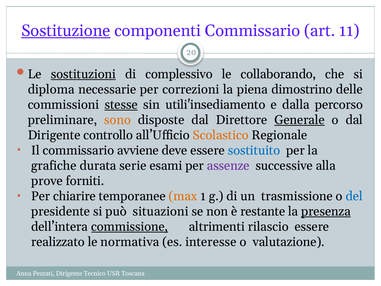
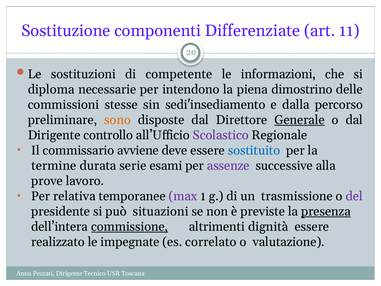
Sostituzione underline: present -> none
componenti Commissario: Commissario -> Differenziate
sostituzioni underline: present -> none
complessivo: complessivo -> competente
collaborando: collaborando -> informazioni
correzioni: correzioni -> intendono
stesse underline: present -> none
utili'insediamento: utili'insediamento -> sedi'insediamento
Scolastico colour: orange -> purple
grafiche: grafiche -> termine
forniti: forniti -> lavoro
chiarire: chiarire -> relativa
max colour: orange -> purple
del colour: blue -> purple
restante: restante -> previste
rilascio: rilascio -> dignità
normativa: normativa -> impegnate
interesse: interesse -> correlato
